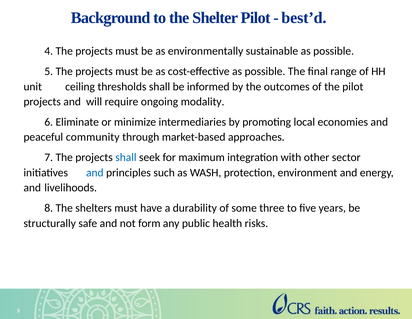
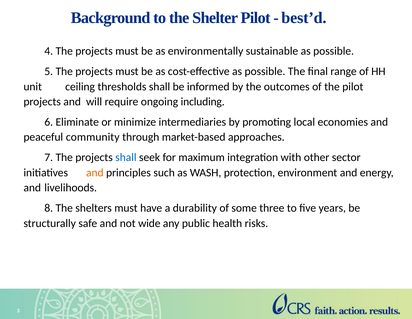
modality: modality -> including
and at (95, 172) colour: blue -> orange
form: form -> wide
